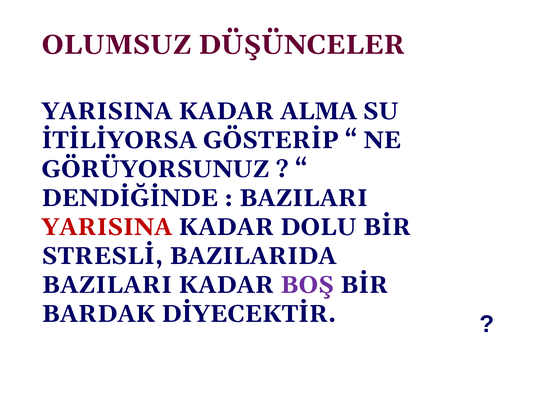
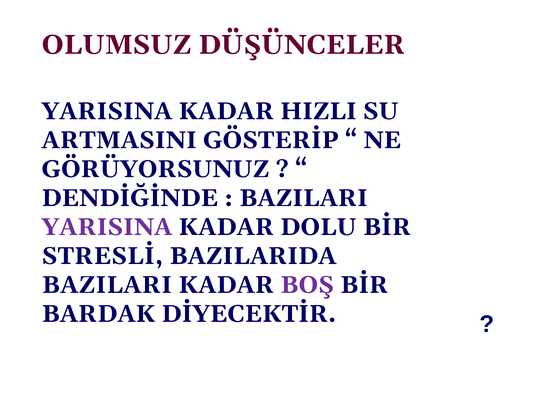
ALMA: ALMA -> HIZLI
İTİLİYORSA: İTİLİYORSA -> ARTMASINI
YARISINA at (107, 227) colour: red -> purple
